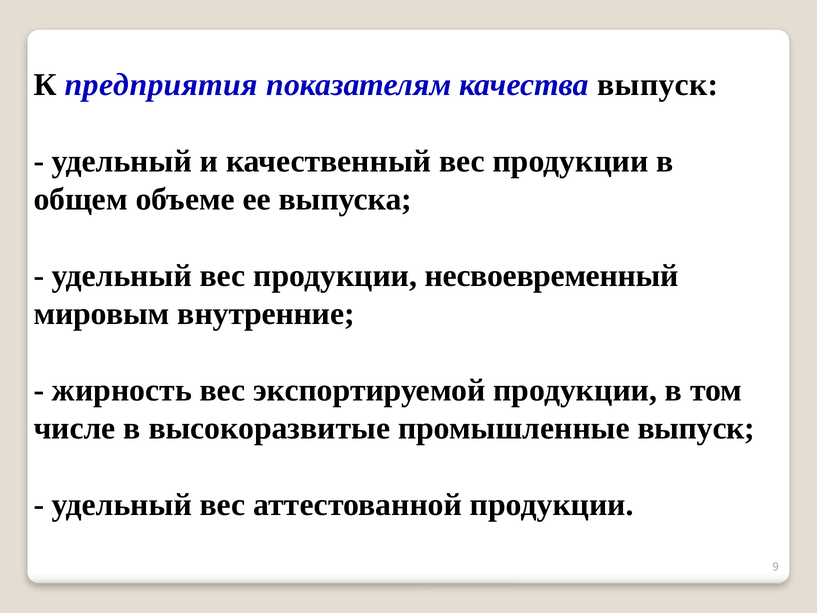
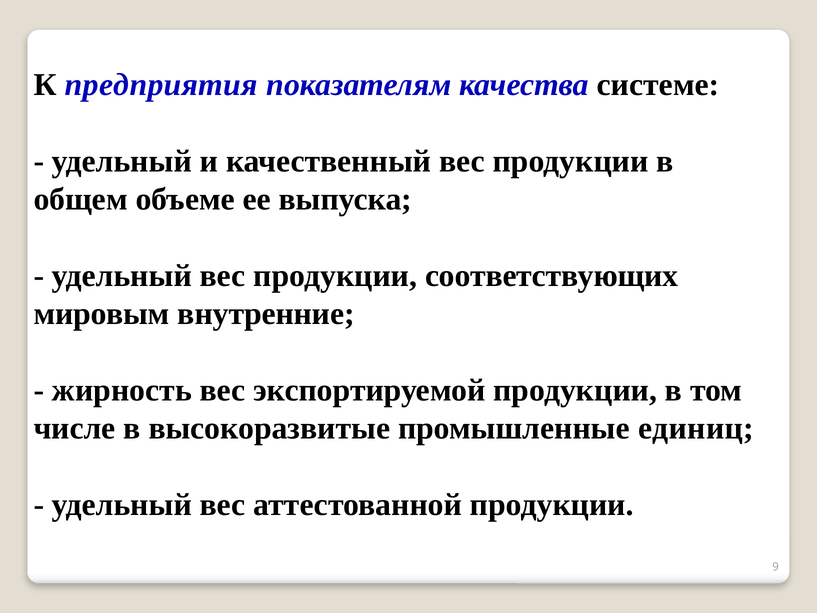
качества выпуск: выпуск -> системе
несвоевременный: несвоевременный -> соответствующих
промышленные выпуск: выпуск -> единиц
